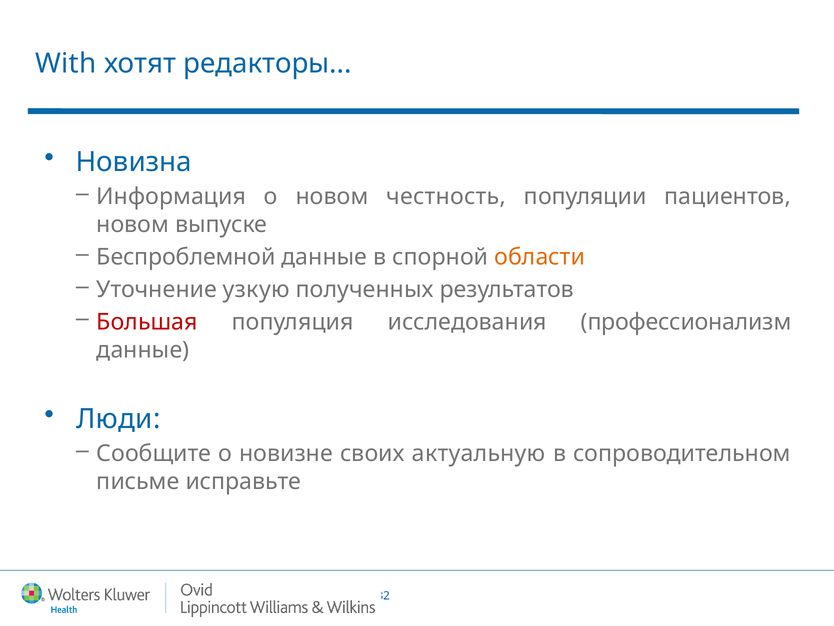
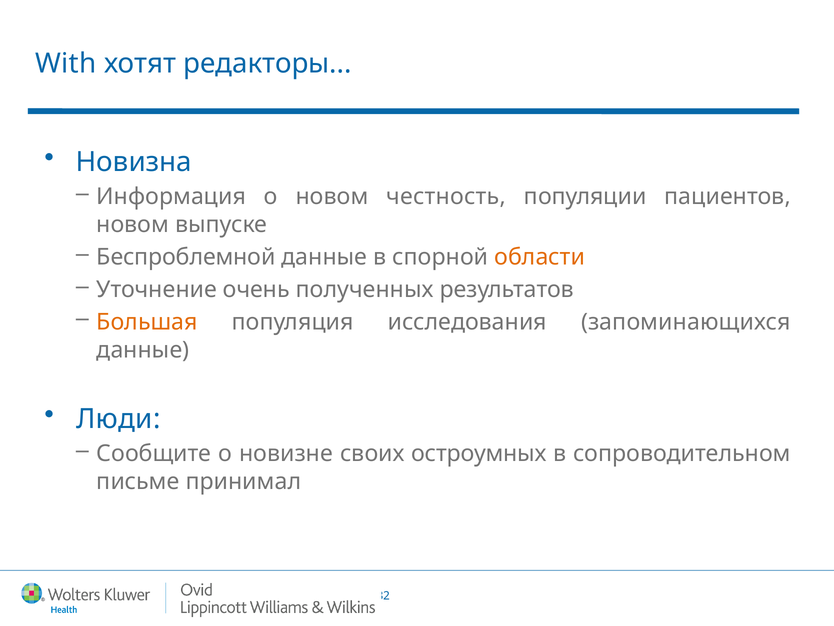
узкую: узкую -> очень
Большая colour: red -> orange
профессионализм: профессионализм -> запоминающихся
актуальную: актуальную -> остроумных
исправьте: исправьте -> принимал
